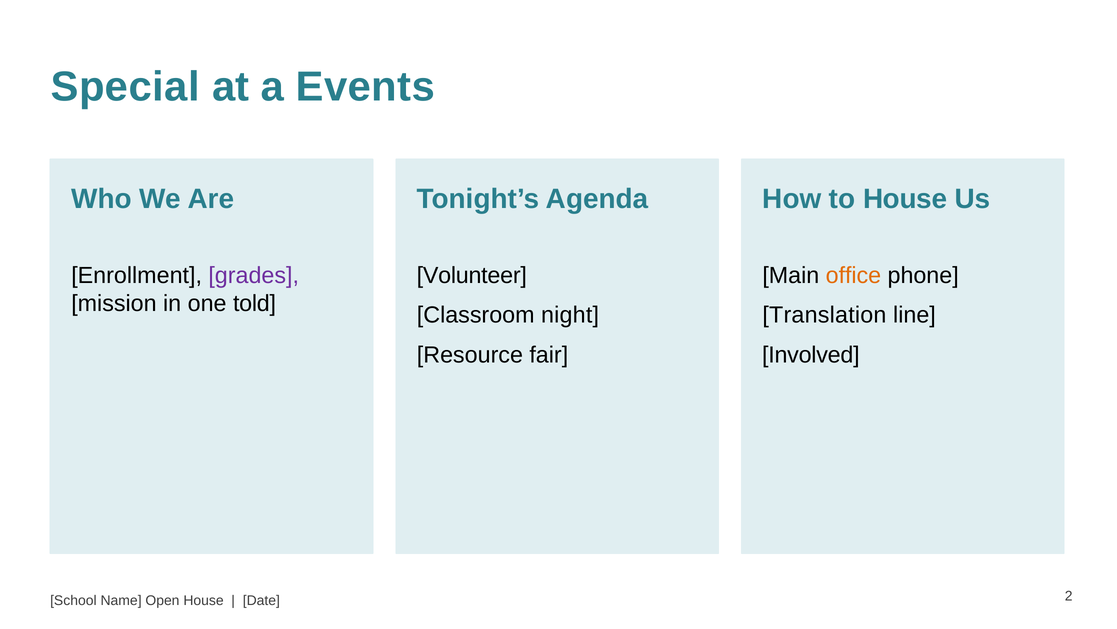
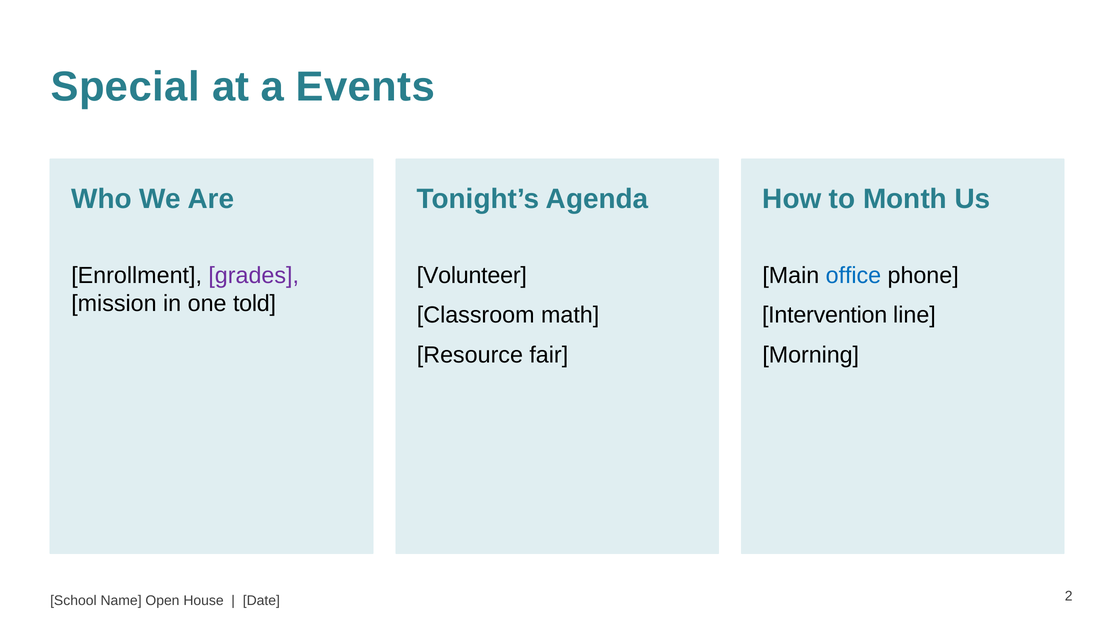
to House: House -> Month
office colour: orange -> blue
night: night -> math
Translation: Translation -> Intervention
Involved: Involved -> Morning
